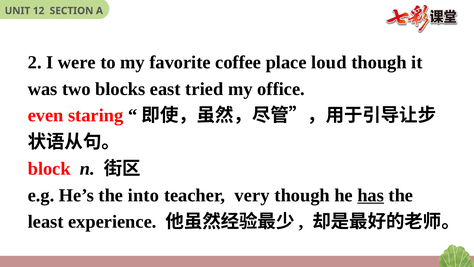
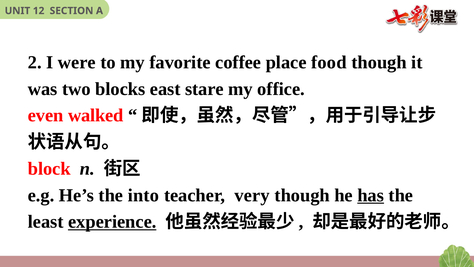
loud: loud -> food
tried: tried -> stare
staring: staring -> walked
experience underline: none -> present
